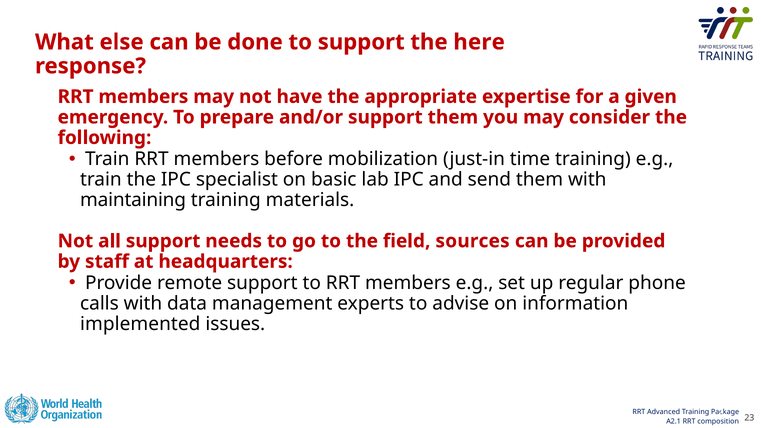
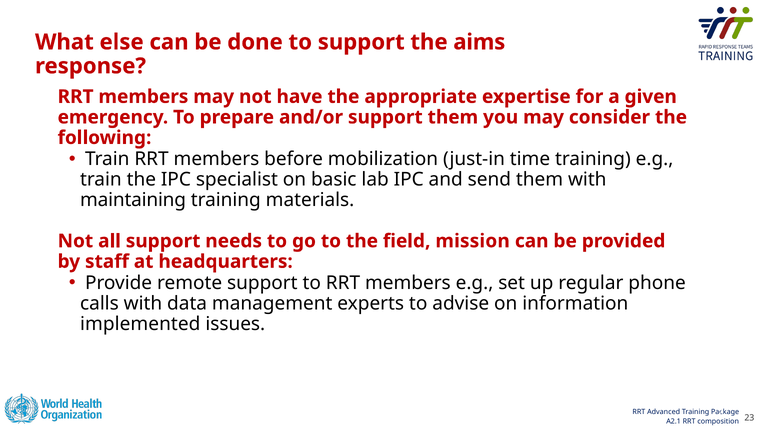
here: here -> aims
sources: sources -> mission
